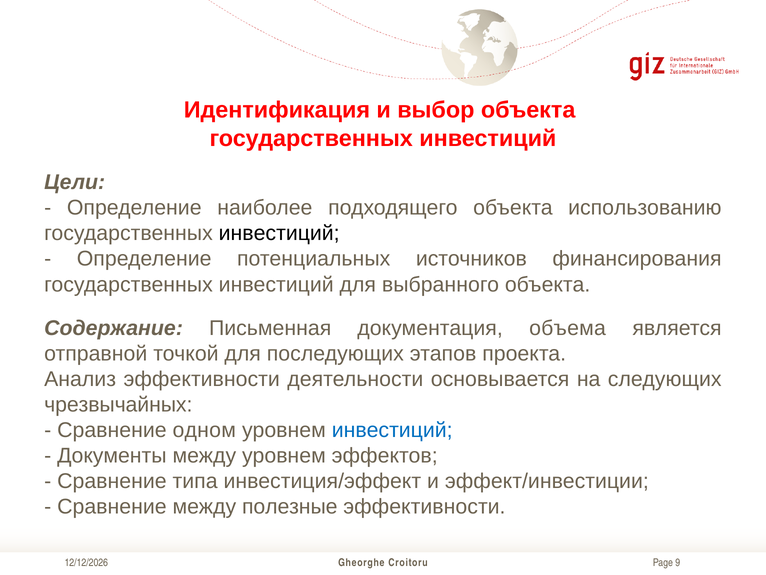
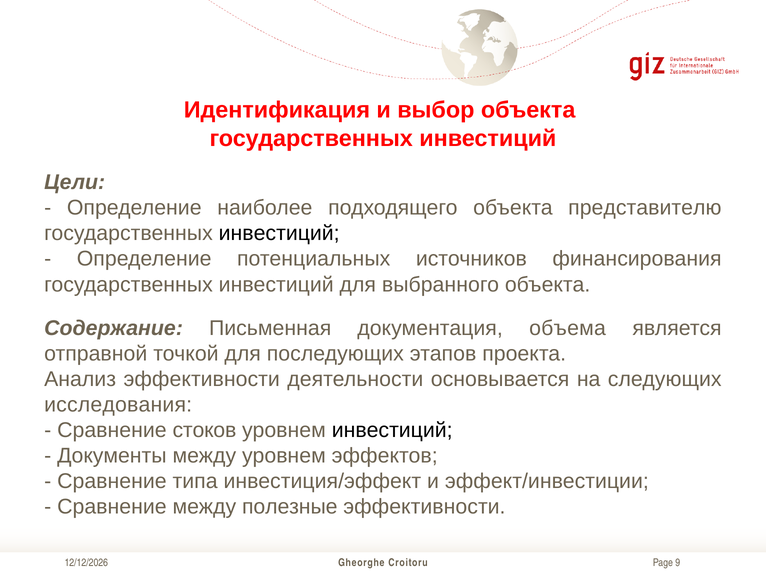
использованию: использованию -> представителю
чрезвычайных: чрезвычайных -> исследования
одном: одном -> стоков
инвестиций at (392, 430) colour: blue -> black
